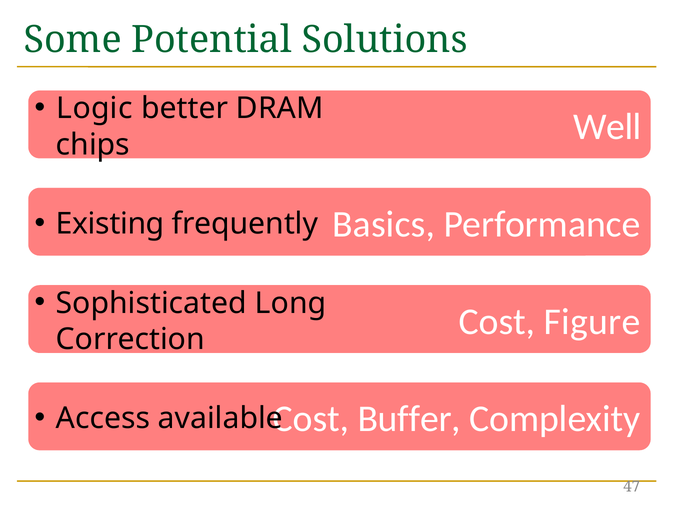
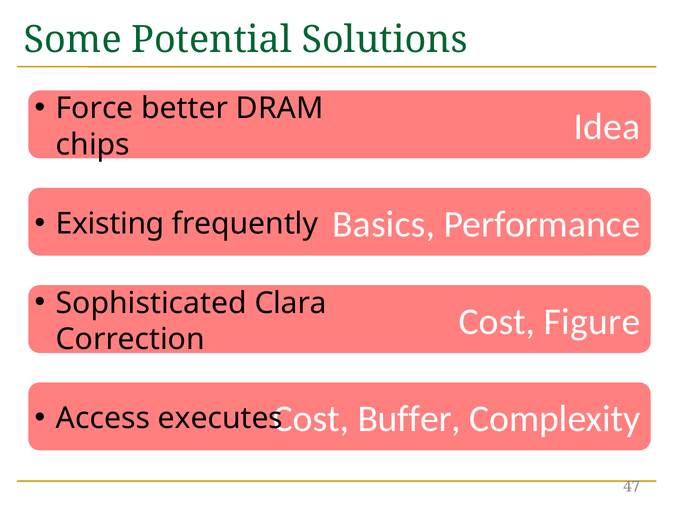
Logic: Logic -> Force
Well: Well -> Idea
Long: Long -> Clara
available: available -> executes
